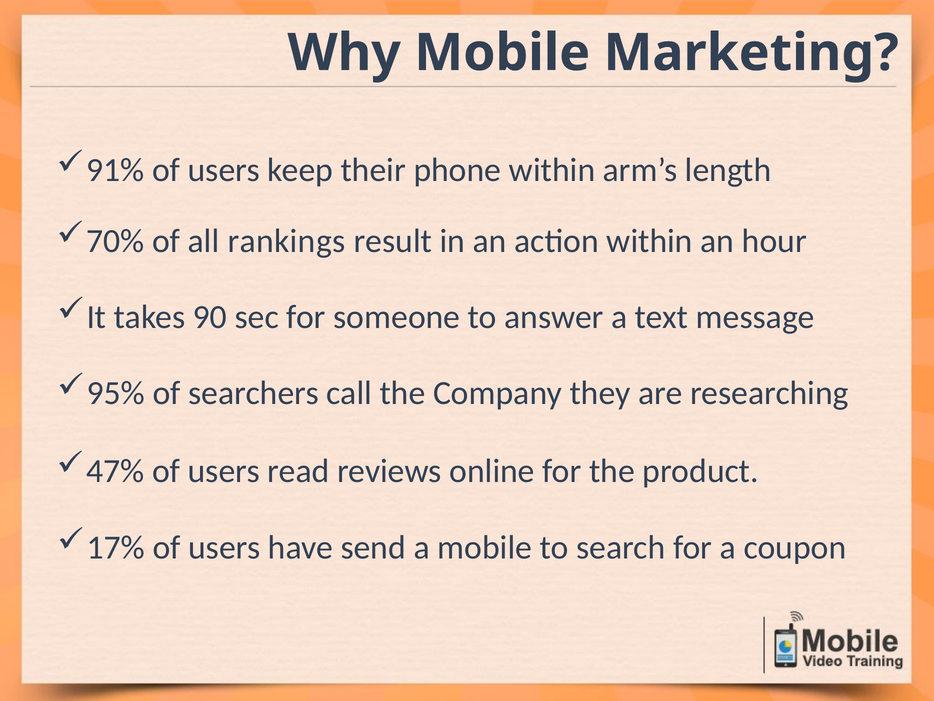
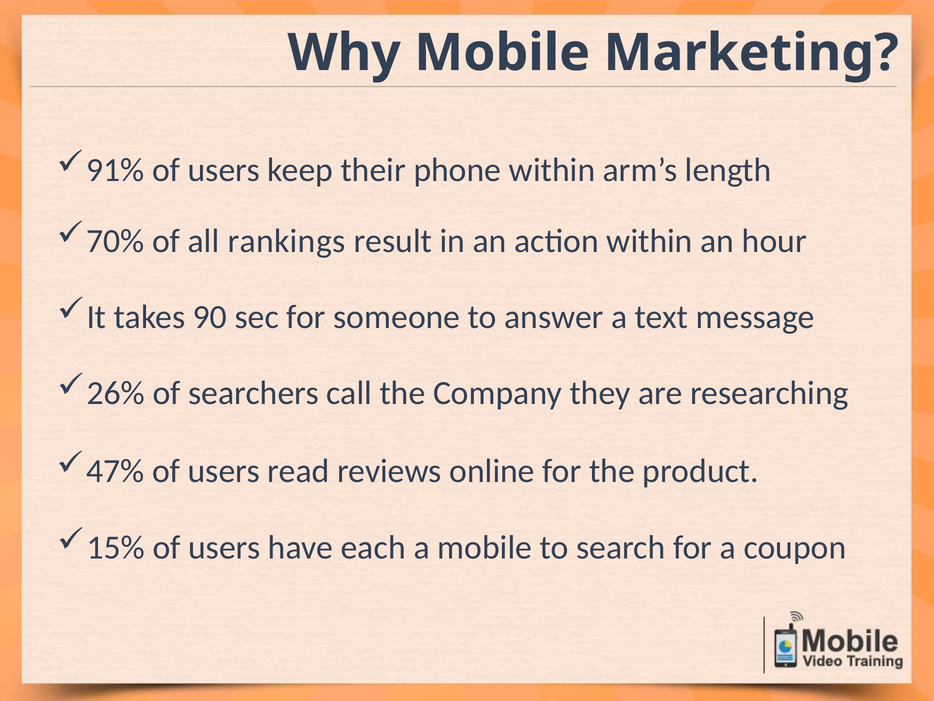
95%: 95% -> 26%
17%: 17% -> 15%
send: send -> each
